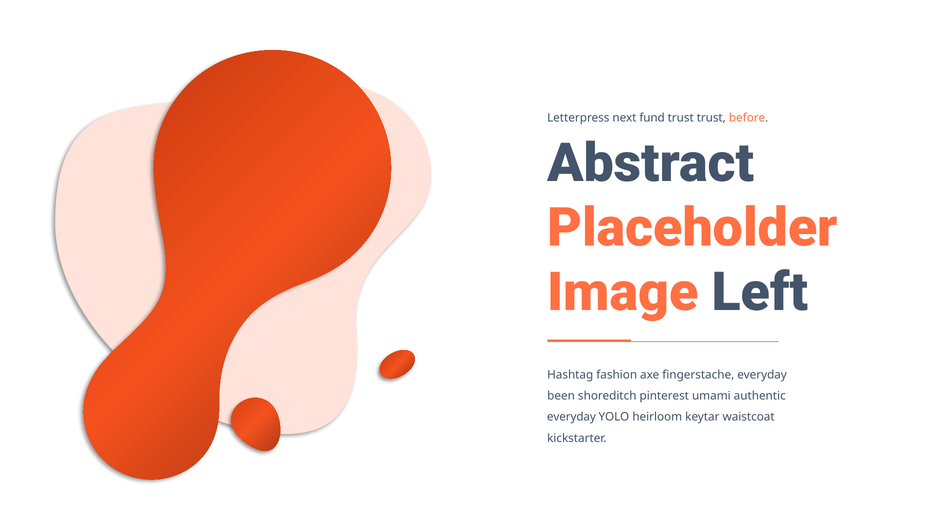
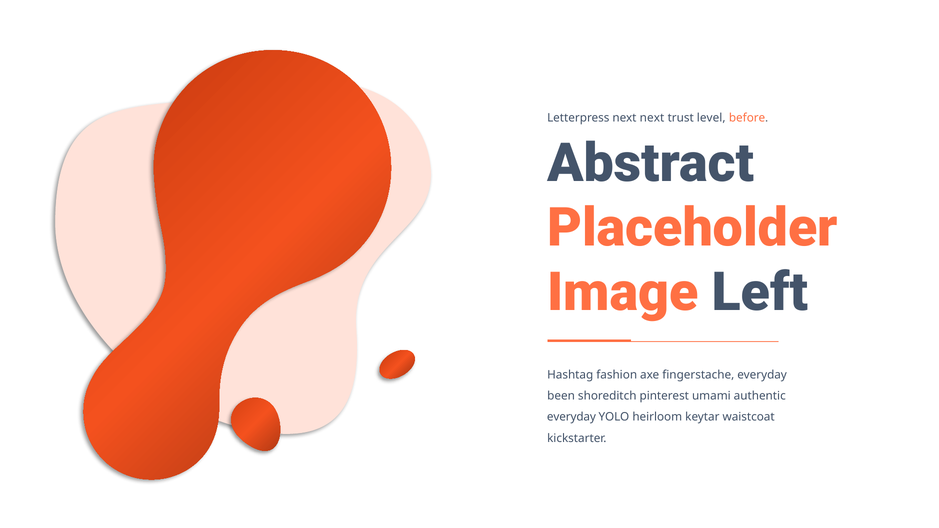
next fund: fund -> next
trust trust: trust -> level
